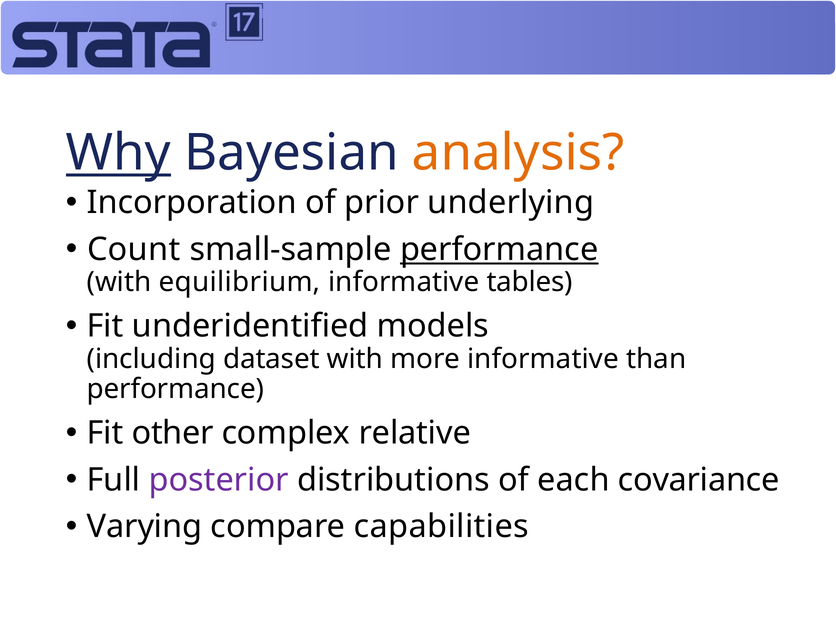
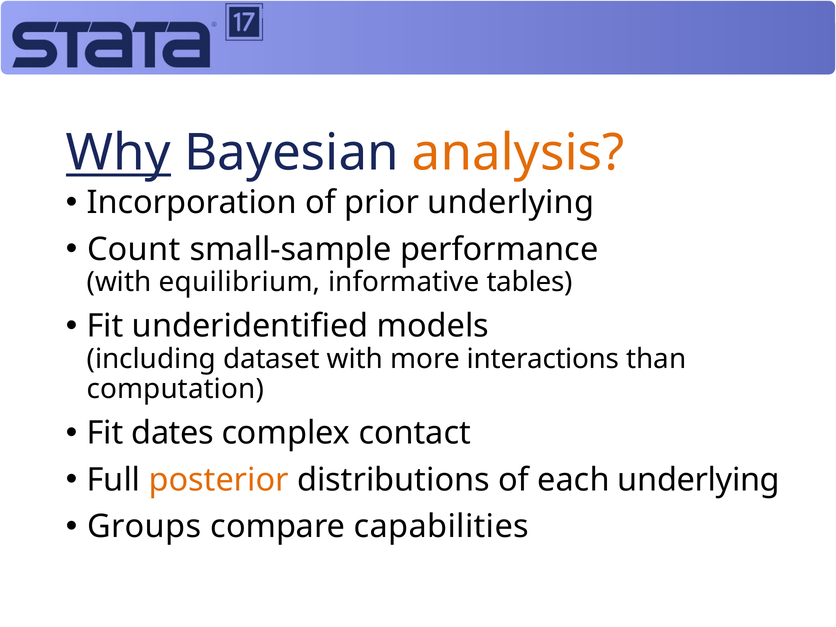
performance at (499, 249) underline: present -> none
more informative: informative -> interactions
performance at (175, 389): performance -> computation
other: other -> dates
relative: relative -> contact
posterior colour: purple -> orange
each covariance: covariance -> underlying
Varying: Varying -> Groups
